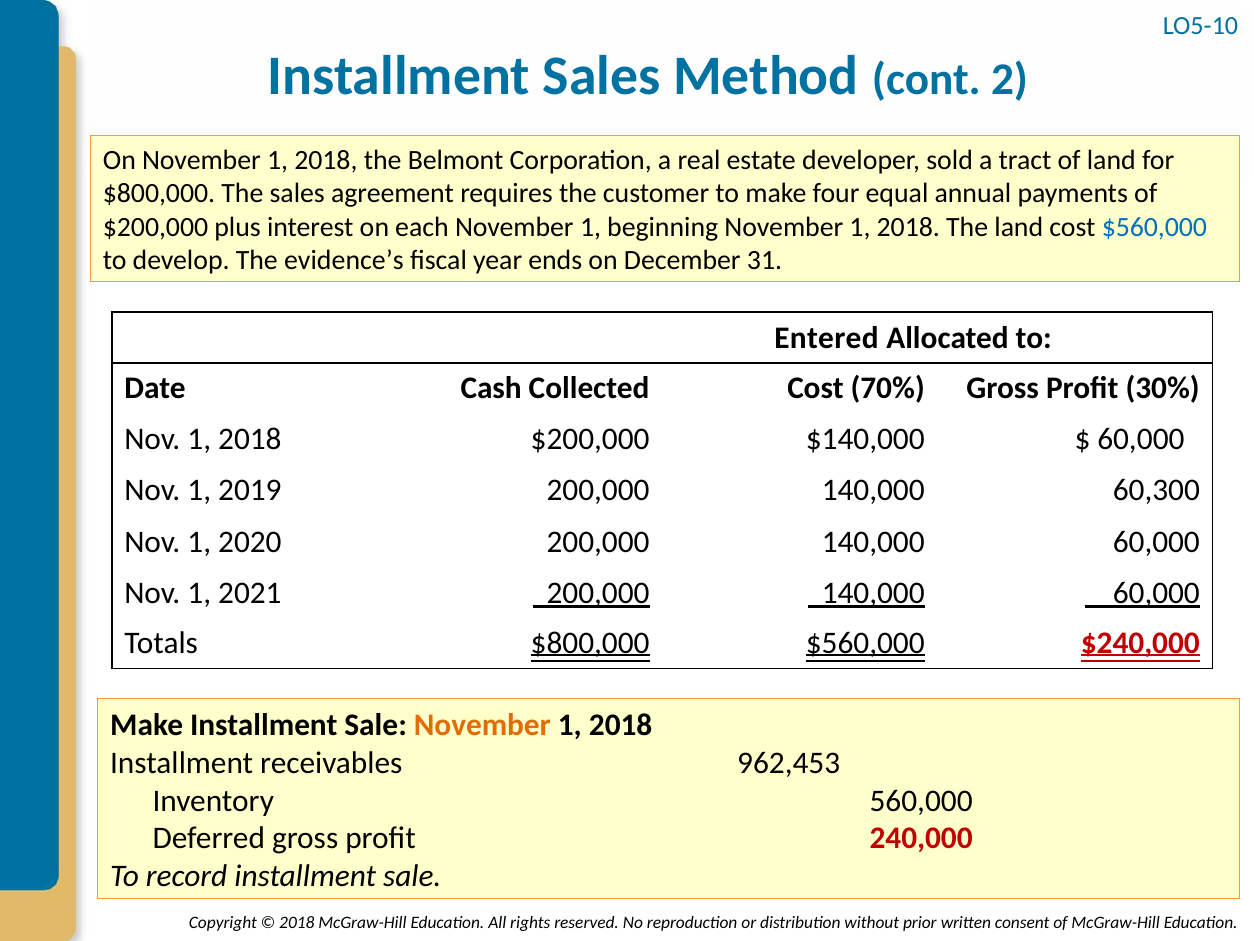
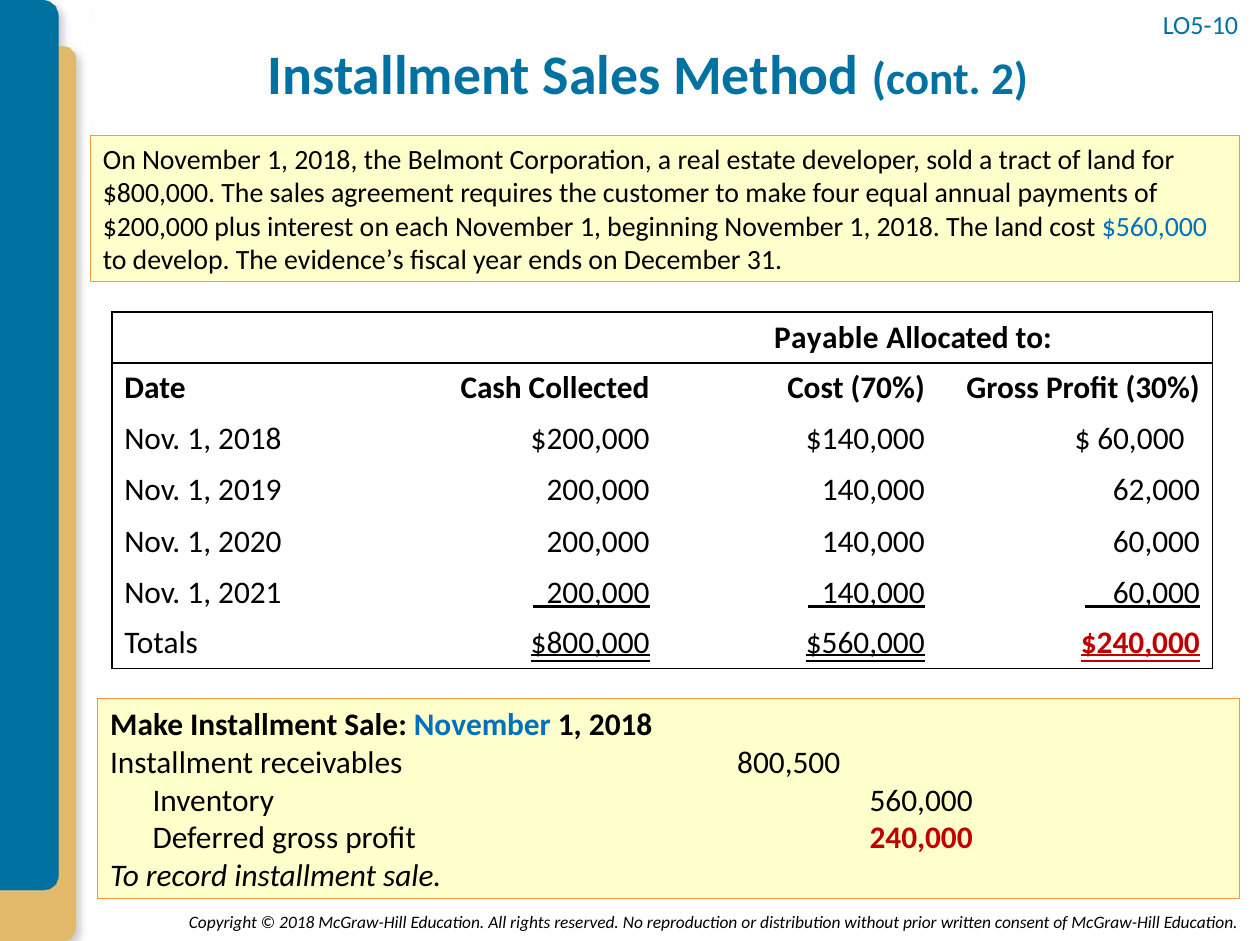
Entered: Entered -> Payable
60,300: 60,300 -> 62,000
November at (482, 725) colour: orange -> blue
962,453: 962,453 -> 800,500
